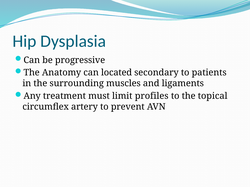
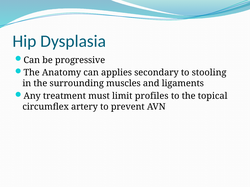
located: located -> applies
patients: patients -> stooling
